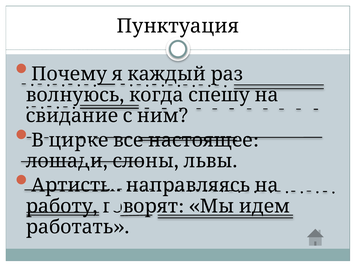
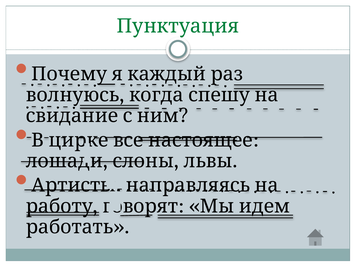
Пунктуация colour: black -> green
